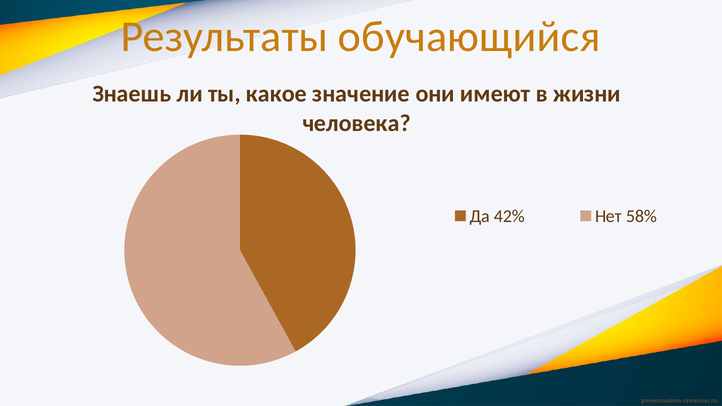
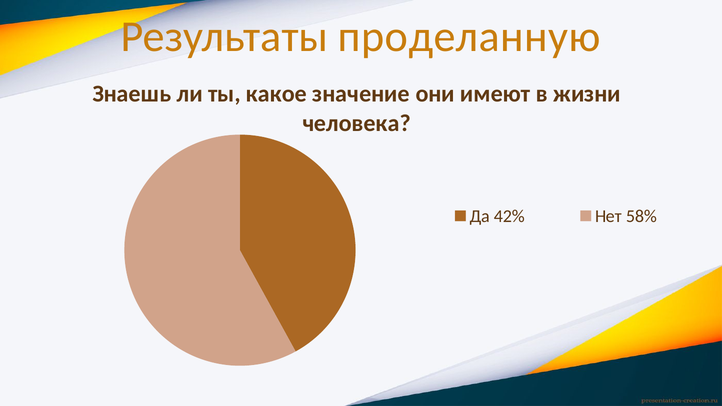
обучающийся: обучающийся -> проделанную
